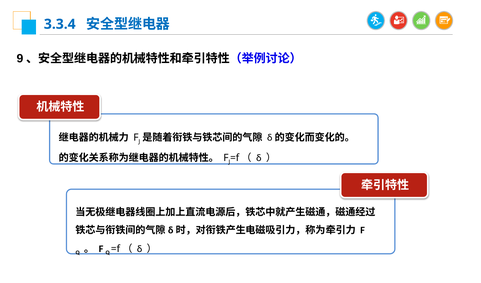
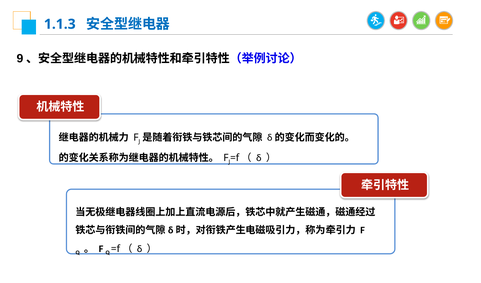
3.3.4: 3.3.4 -> 1.1.3
